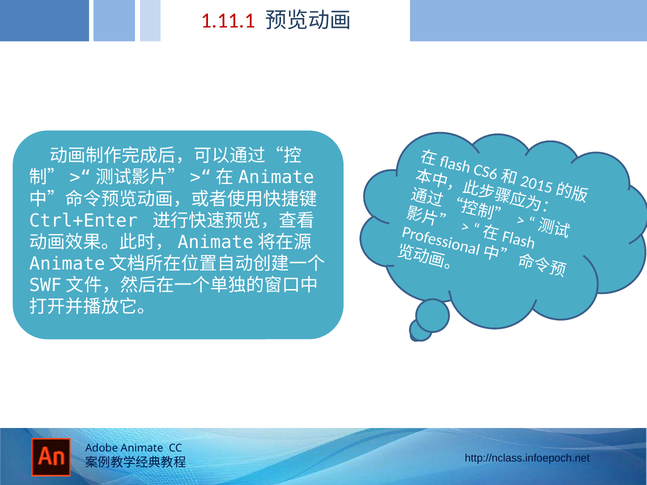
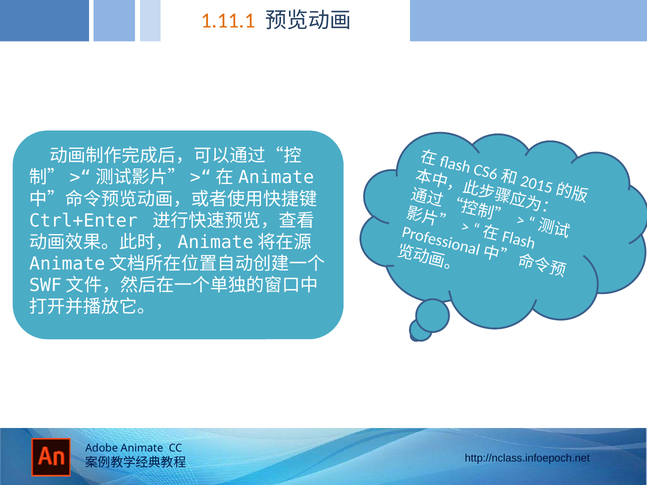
1.11.1 colour: red -> orange
